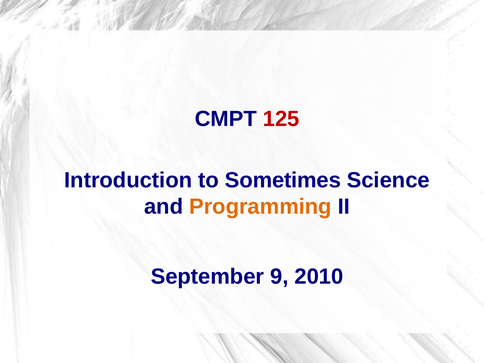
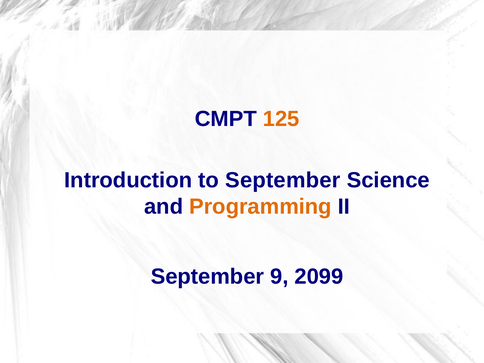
125 colour: red -> orange
to Sometimes: Sometimes -> September
2010: 2010 -> 2099
